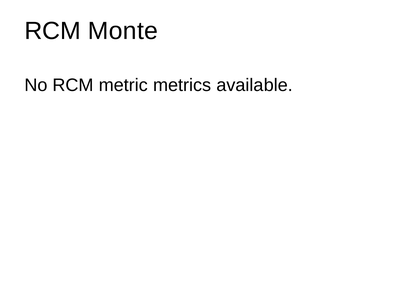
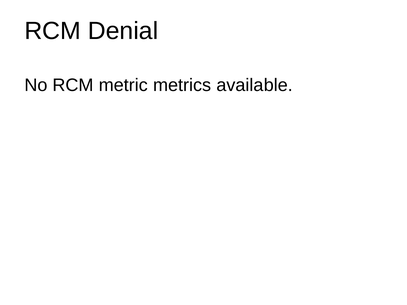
Monte: Monte -> Denial
